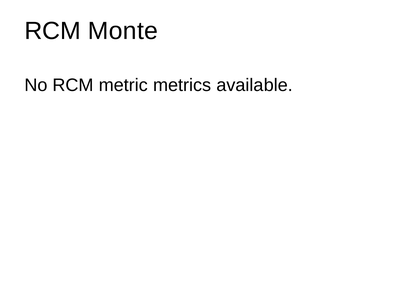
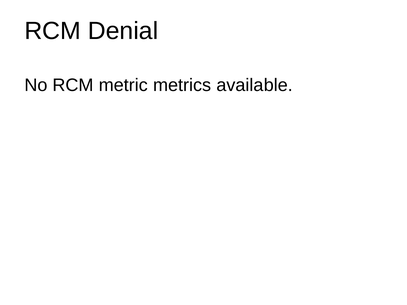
Monte: Monte -> Denial
